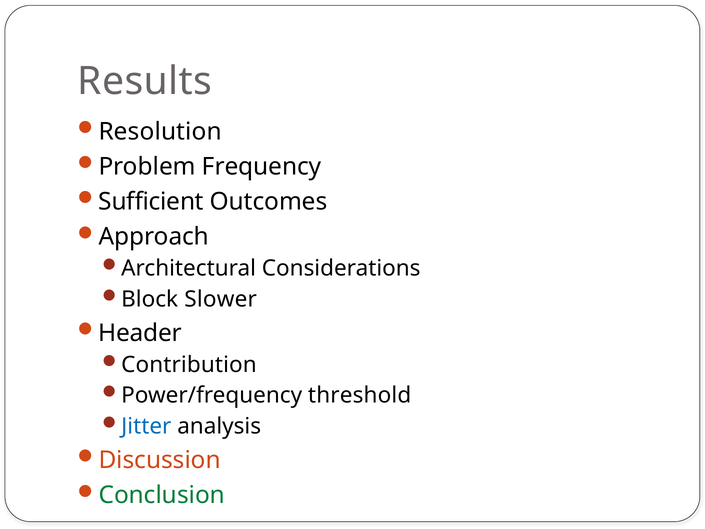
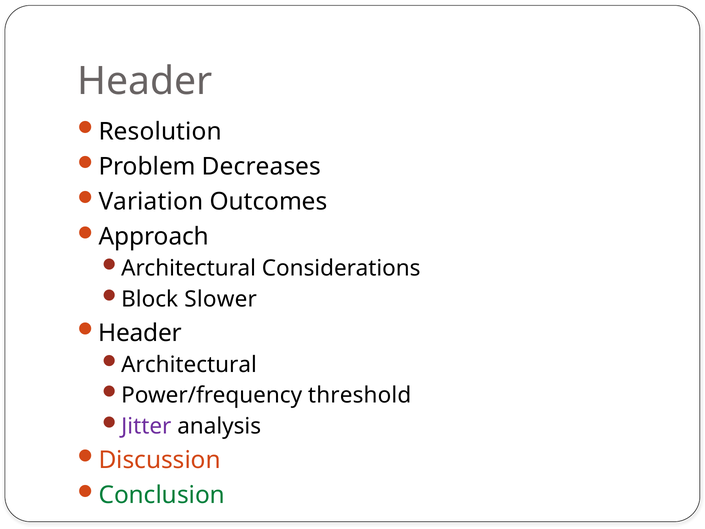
Results at (145, 81): Results -> Header
Frequency: Frequency -> Decreases
Sufficient: Sufficient -> Variation
Contribution at (189, 365): Contribution -> Architectural
Jitter colour: blue -> purple
